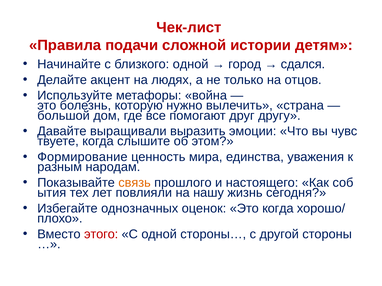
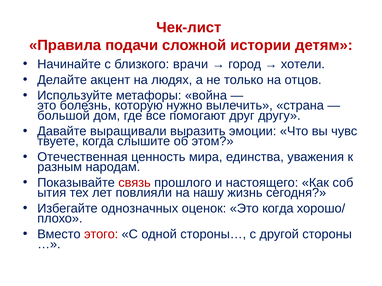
близкого одной: одной -> врачи
сдался: сдался -> хотели
Формирование: Формирование -> Отечественная
связь colour: orange -> red
